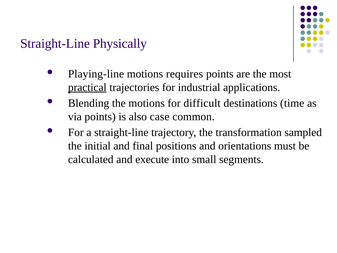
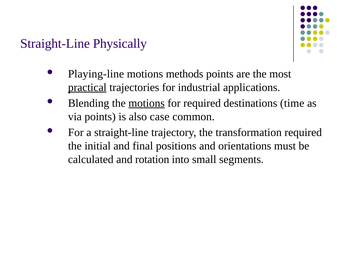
requires: requires -> methods
motions at (147, 103) underline: none -> present
for difficult: difficult -> required
transformation sampled: sampled -> required
execute: execute -> rotation
